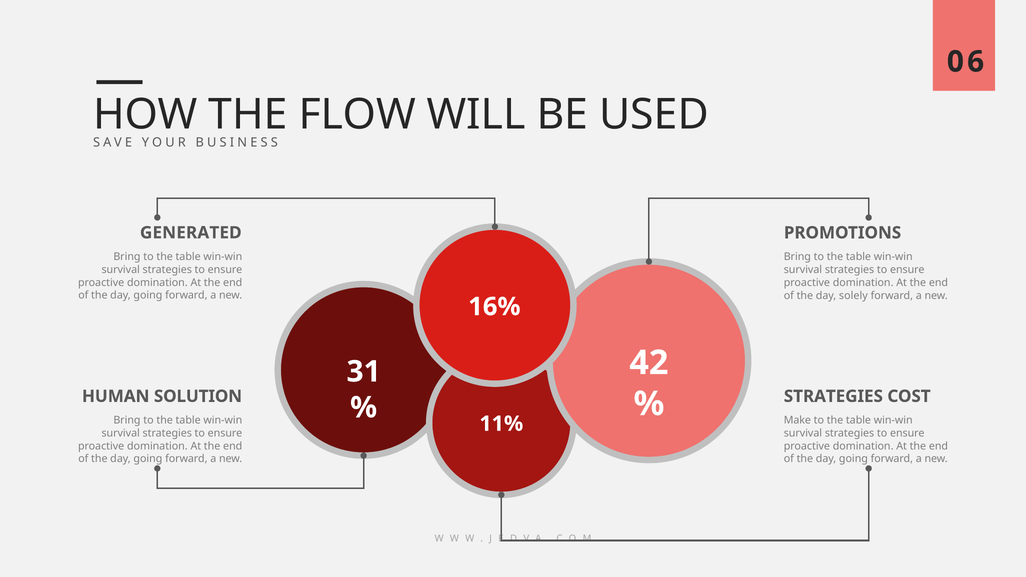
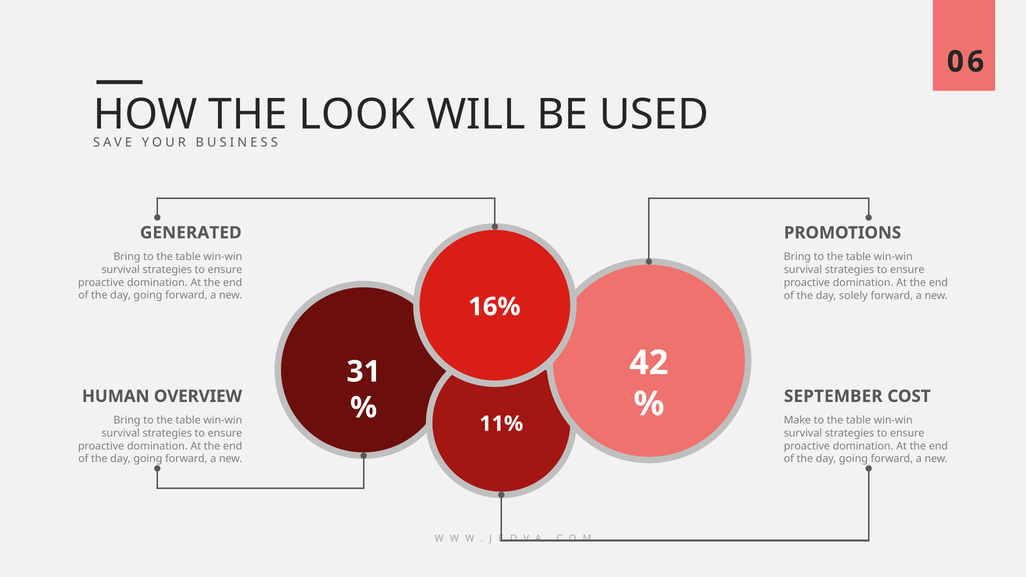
FLOW: FLOW -> LOOK
SOLUTION: SOLUTION -> OVERVIEW
STRATEGIES at (833, 396): STRATEGIES -> SEPTEMBER
